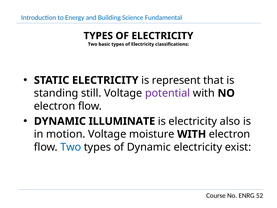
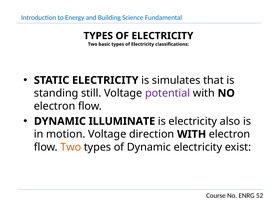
represent: represent -> simulates
moisture: moisture -> direction
Two at (71, 147) colour: blue -> orange
